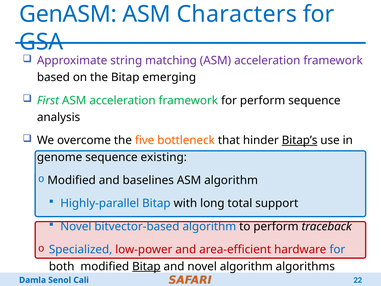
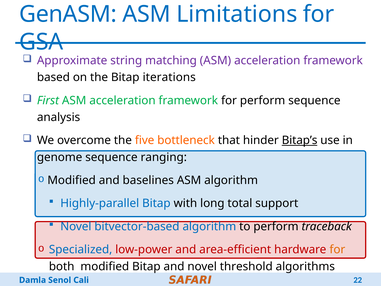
Characters: Characters -> Limitations
emerging: emerging -> iterations
existing: existing -> ranging
for at (337, 249) colour: blue -> orange
Bitap at (146, 266) underline: present -> none
novel algorithm: algorithm -> threshold
